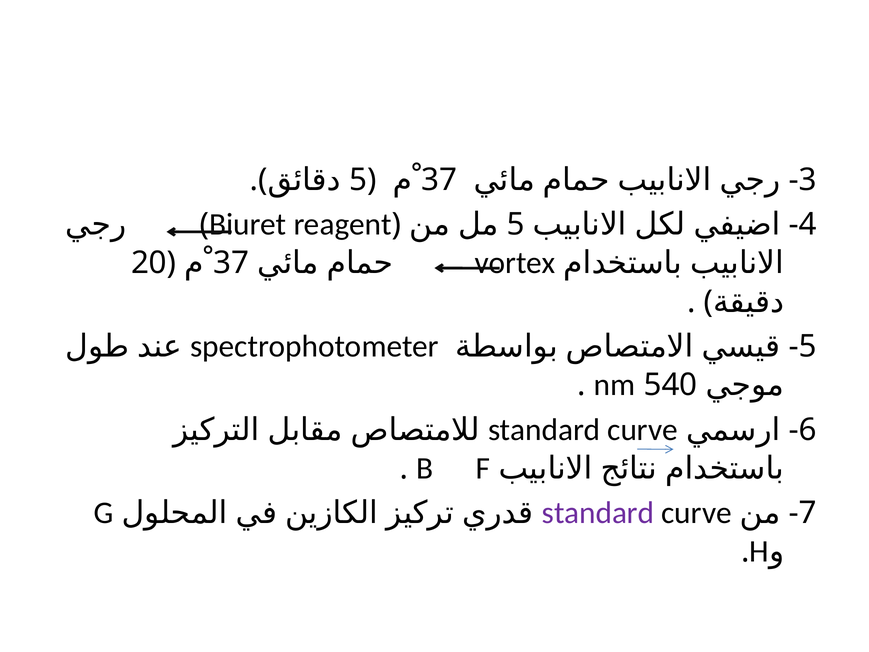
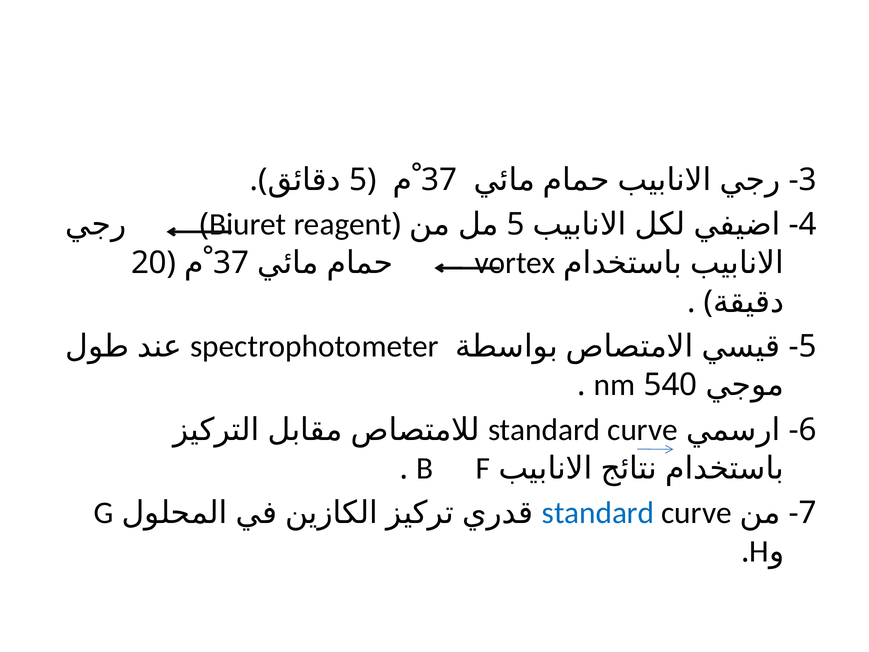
standard at (598, 513) colour: purple -> blue
